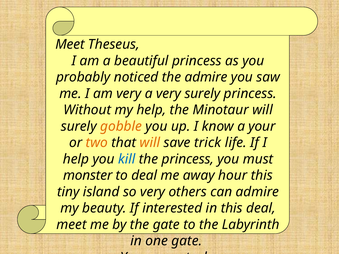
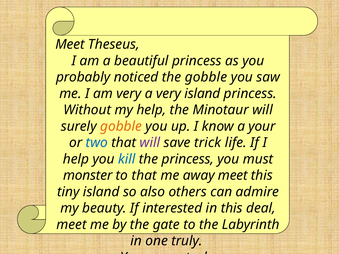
the admire: admire -> gobble
very surely: surely -> island
two colour: orange -> blue
will at (150, 143) colour: orange -> purple
to deal: deal -> that
away hour: hour -> meet
so very: very -> also
one gate: gate -> truly
